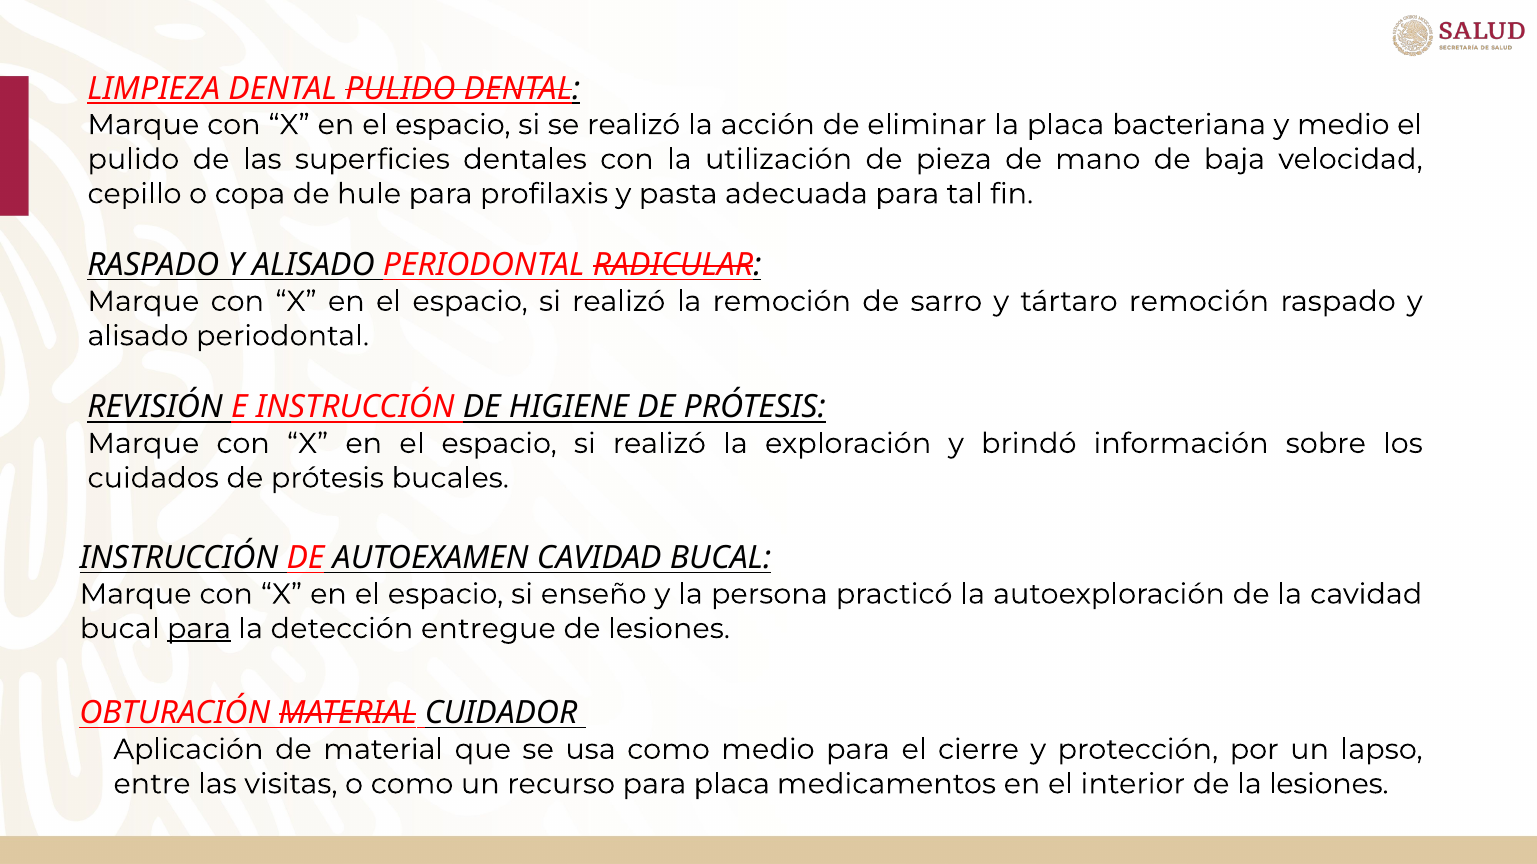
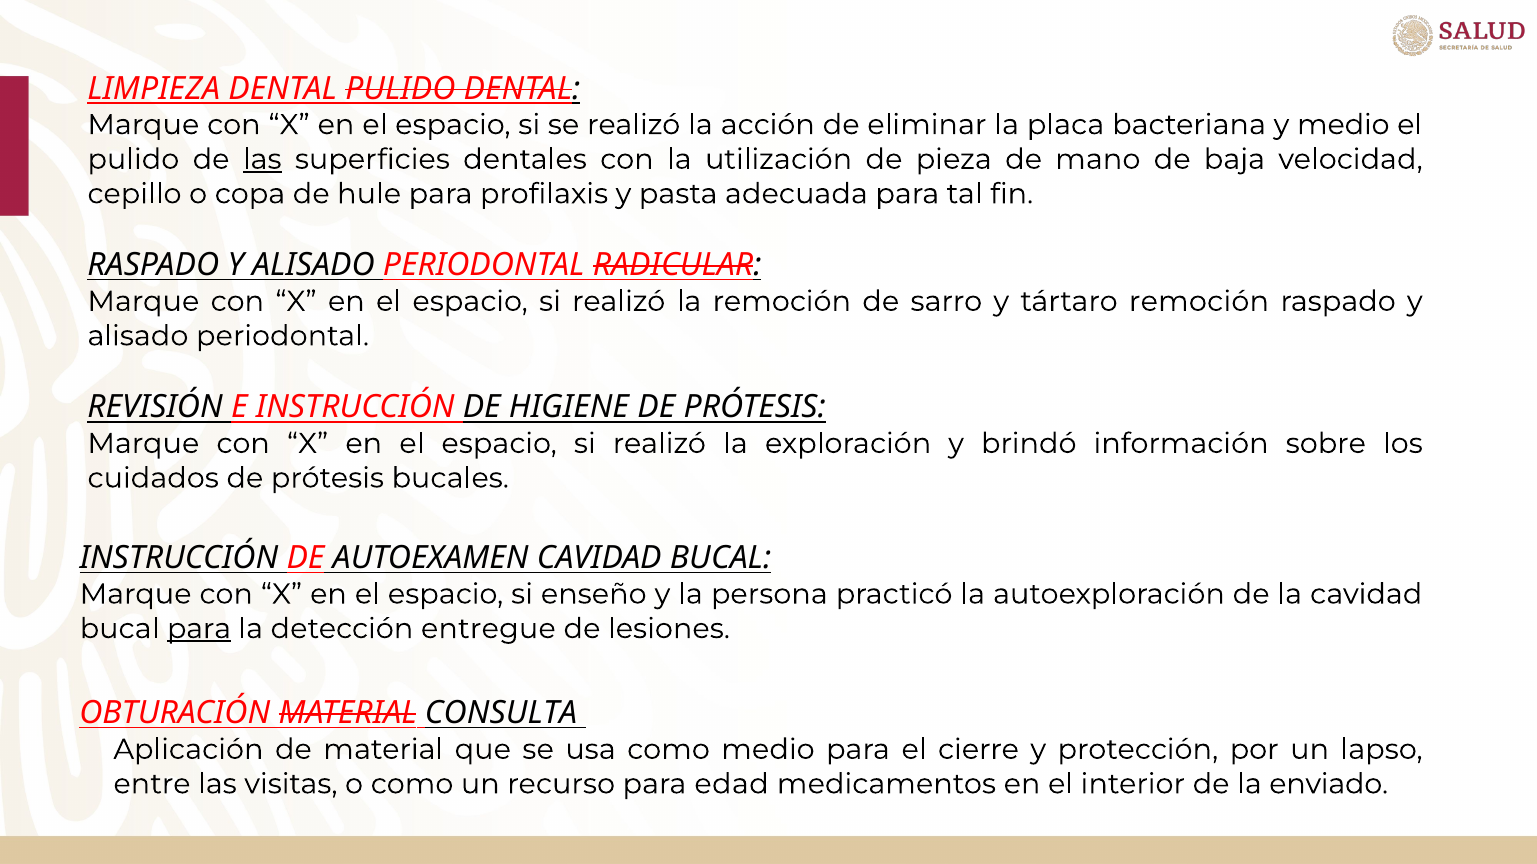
las at (262, 159) underline: none -> present
CUIDADOR: CUIDADOR -> CONSULTA
para placa: placa -> edad
la lesiones: lesiones -> enviado
